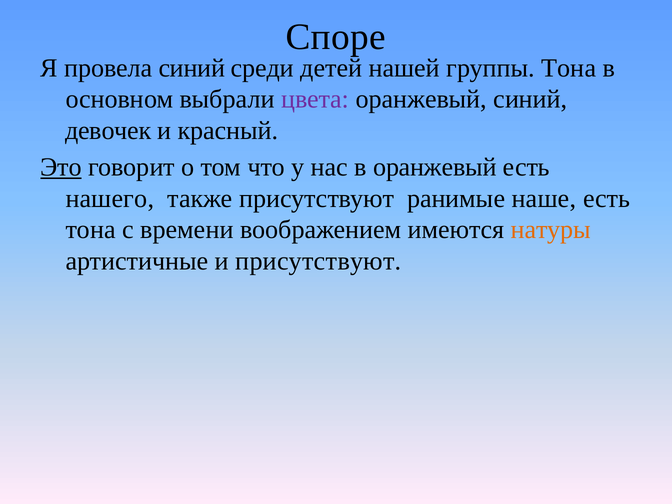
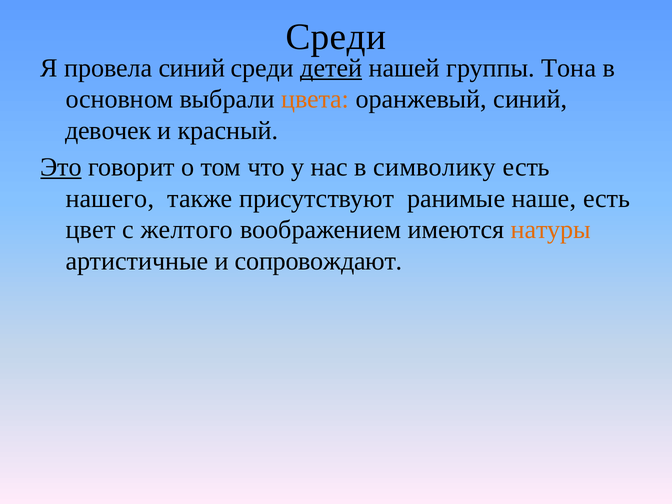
Споре at (336, 37): Споре -> Среди
детей underline: none -> present
цвета colour: purple -> orange
в оранжевый: оранжевый -> символику
тона at (91, 230): тона -> цвет
времени: времени -> желтого
и присутствуют: присутствуют -> сопровождают
